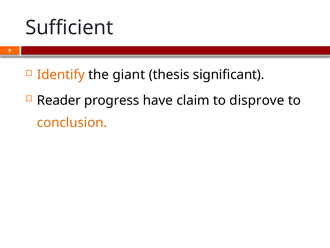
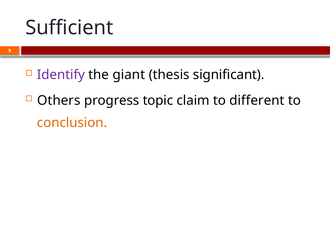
Identify colour: orange -> purple
Reader: Reader -> Others
have: have -> topic
disprove: disprove -> different
